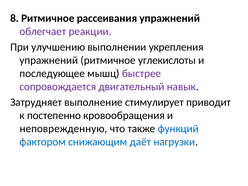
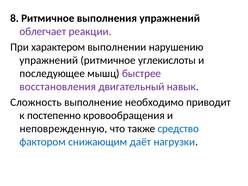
рассеивания: рассеивания -> выполнения
улучшению: улучшению -> характером
укрепления: укрепления -> нарушению
сопровождается: сопровождается -> восстановления
Затрудняет: Затрудняет -> Сложность
стимулирует: стимулирует -> необходимо
функций: функций -> средство
